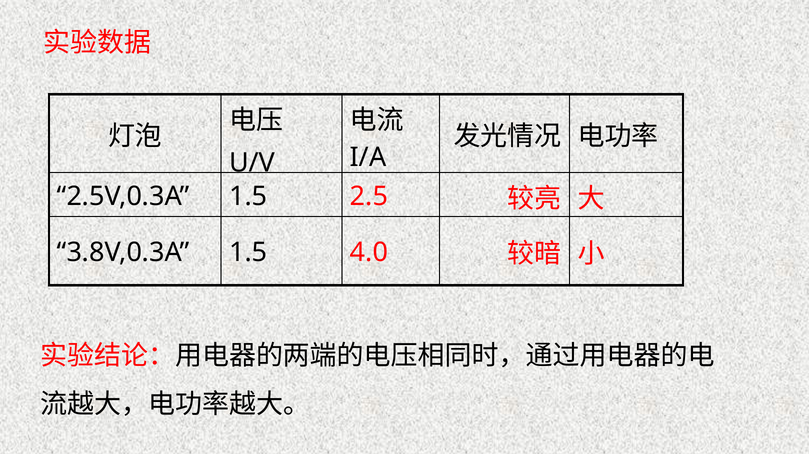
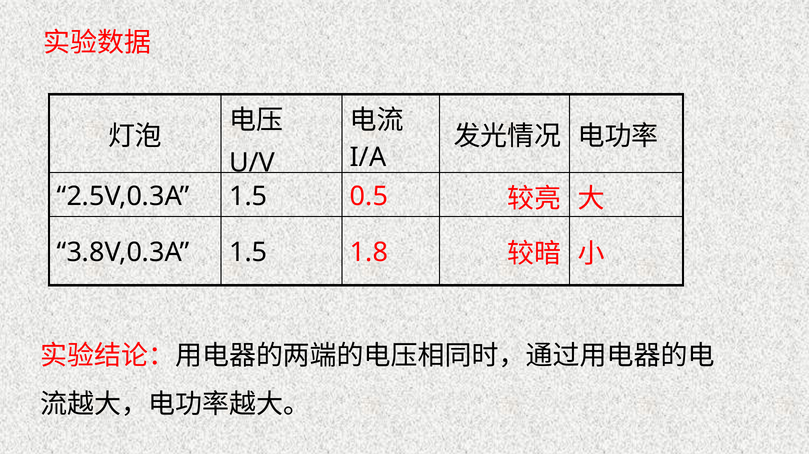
2.5: 2.5 -> 0.5
4.0: 4.0 -> 1.8
